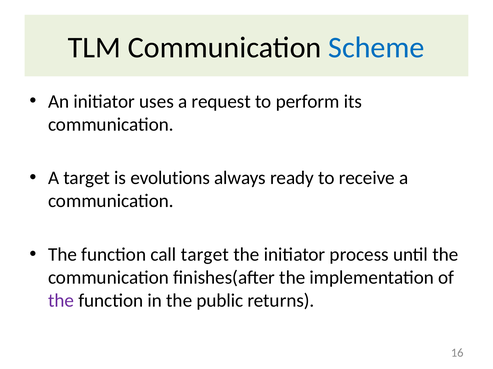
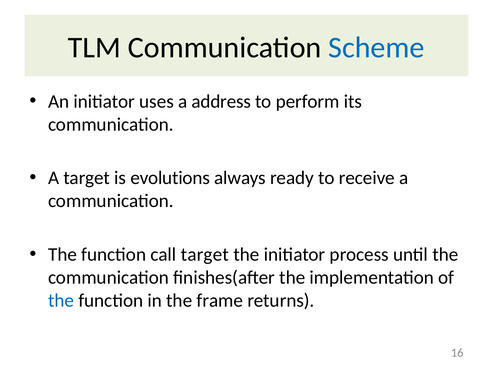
request: request -> address
the at (61, 301) colour: purple -> blue
public: public -> frame
